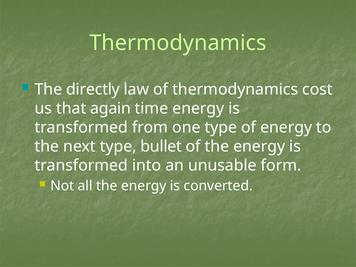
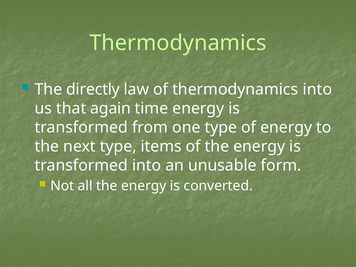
thermodynamics cost: cost -> into
bullet: bullet -> items
